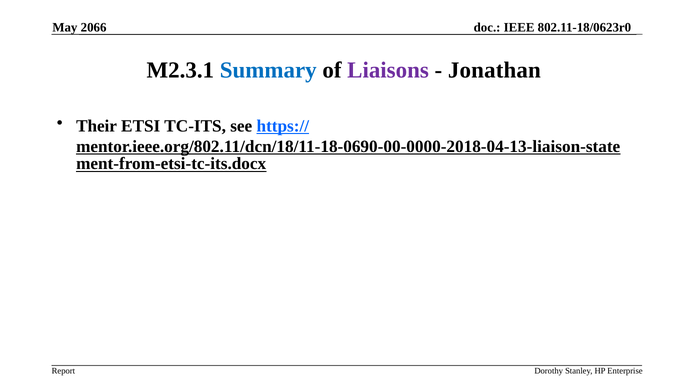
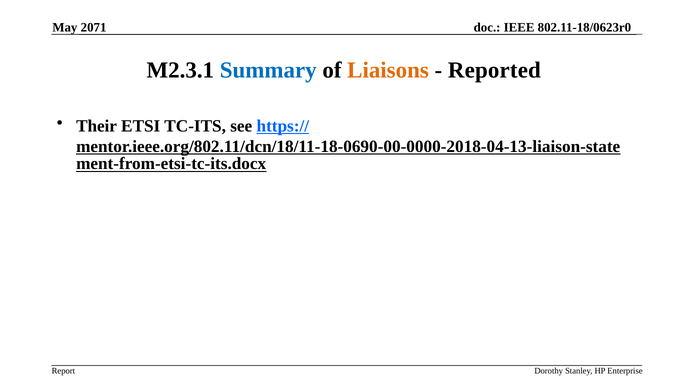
2066: 2066 -> 2071
Liaisons colour: purple -> orange
Jonathan: Jonathan -> Reported
